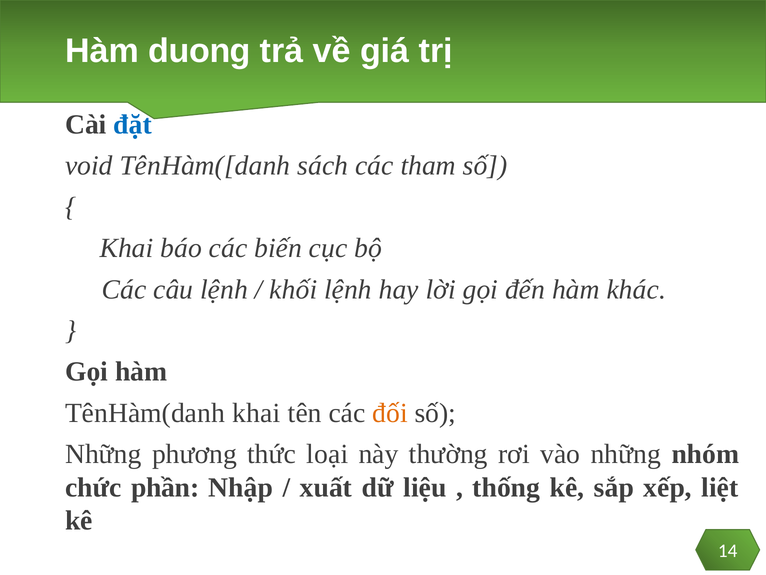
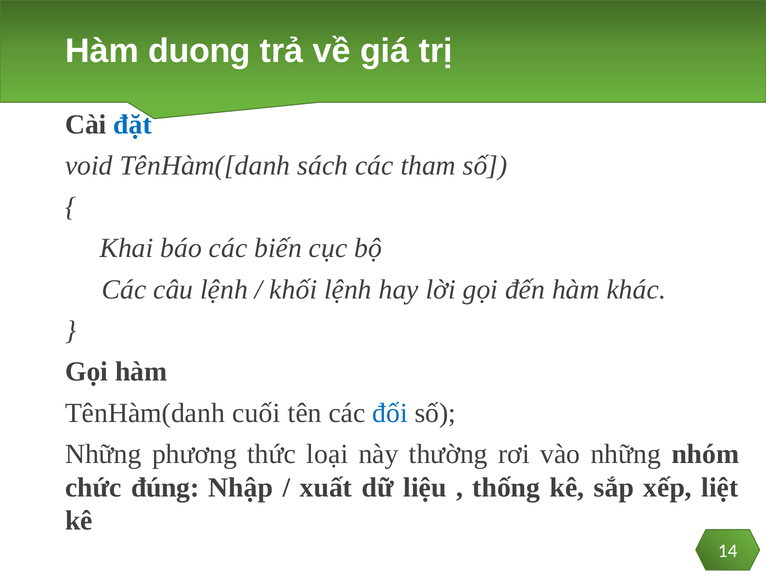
TênHàm(danh khai: khai -> cuối
đối colour: orange -> blue
phần: phần -> đúng
